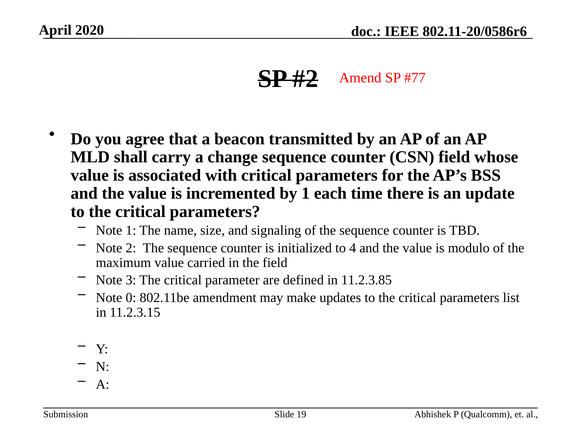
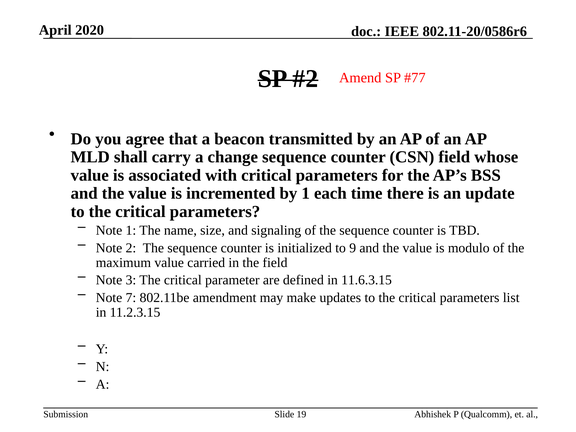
4: 4 -> 9
11.2.3.85: 11.2.3.85 -> 11.6.3.15
0: 0 -> 7
